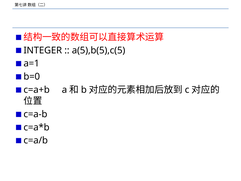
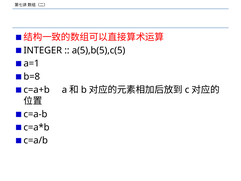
b=0: b=0 -> b=8
